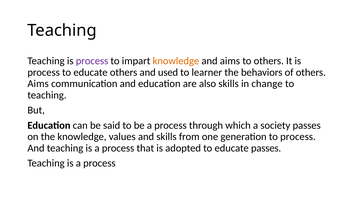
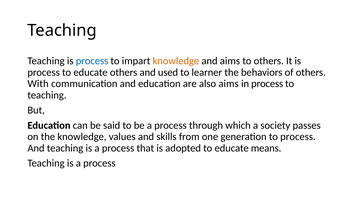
process at (92, 61) colour: purple -> blue
Aims at (38, 84): Aims -> With
also skills: skills -> aims
in change: change -> process
educate passes: passes -> means
